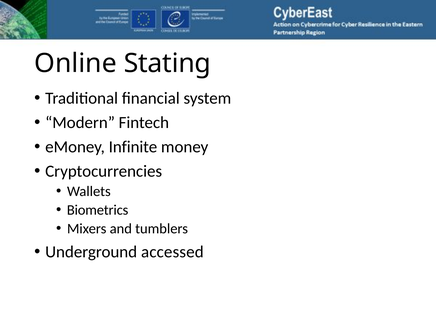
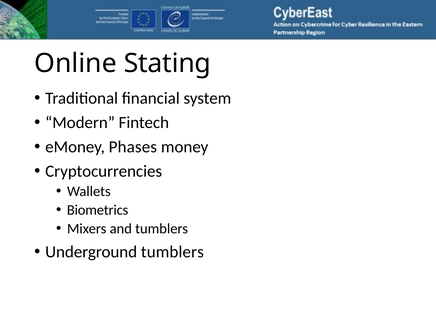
Infinite: Infinite -> Phases
Underground accessed: accessed -> tumblers
